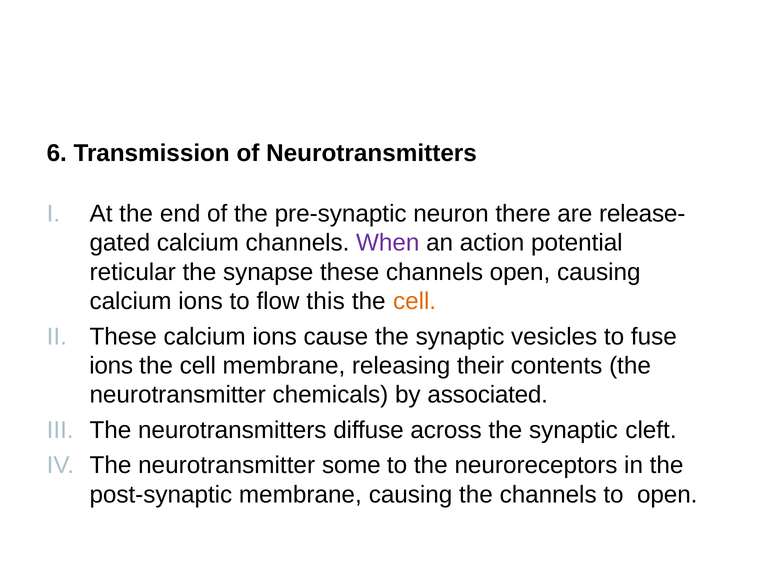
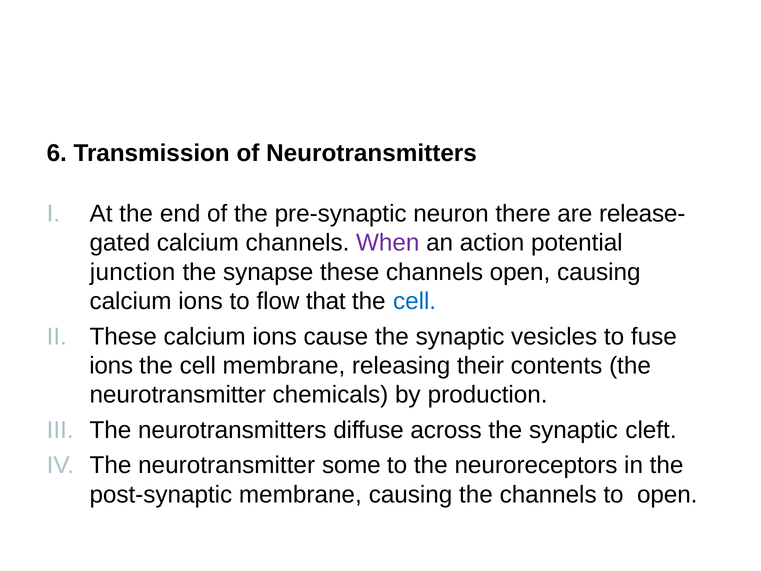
reticular: reticular -> junction
this: this -> that
cell at (415, 301) colour: orange -> blue
associated: associated -> production
